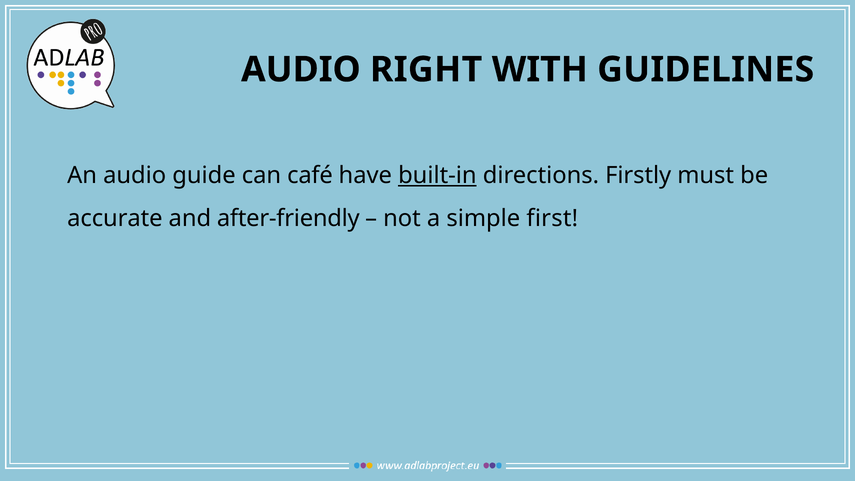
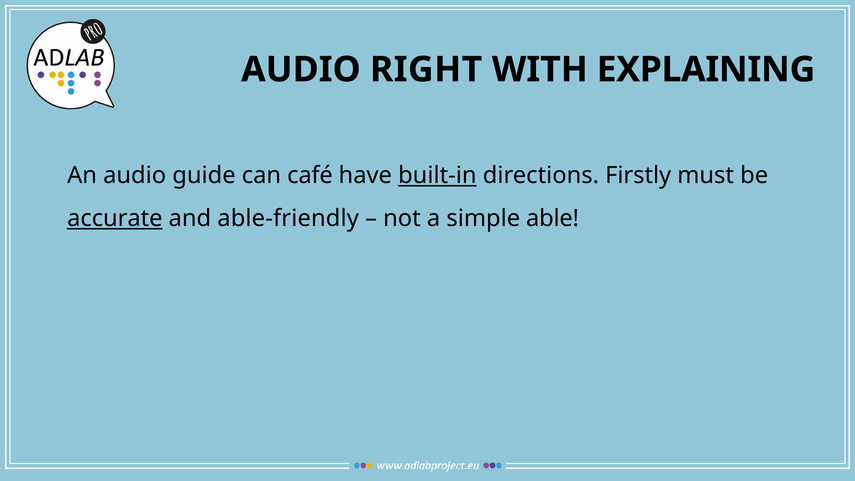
GUIDELINES: GUIDELINES -> EXPLAINING
accurate underline: none -> present
after-friendly: after-friendly -> able-friendly
first: first -> able
